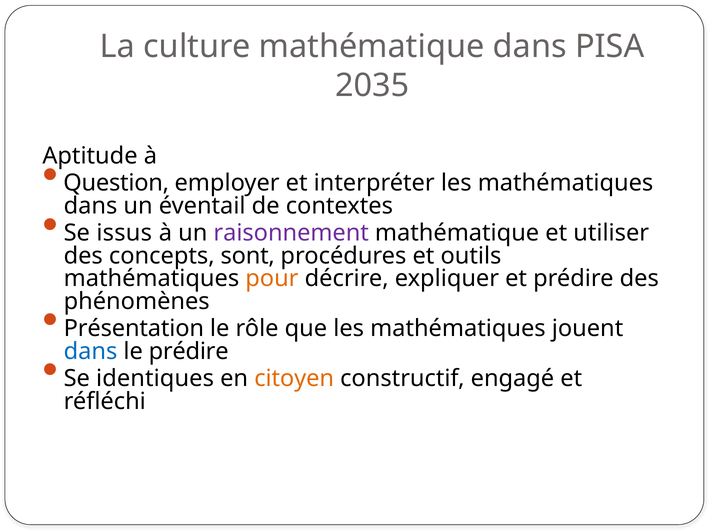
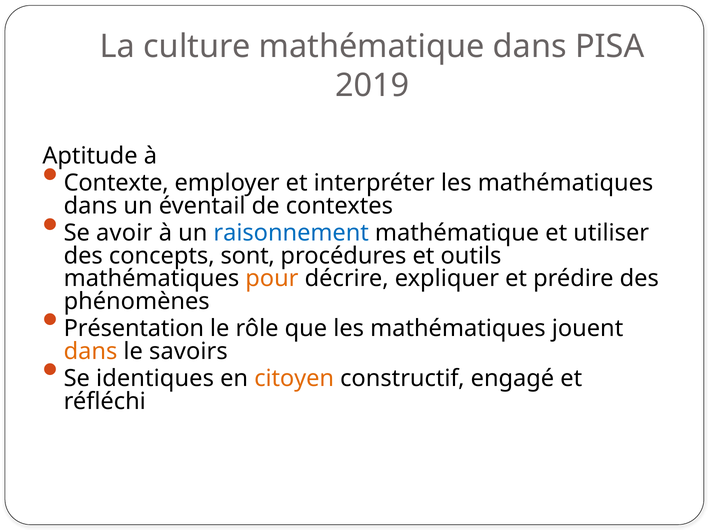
2035: 2035 -> 2019
Question: Question -> Contexte
issus: issus -> avoir
raisonnement colour: purple -> blue
dans at (91, 351) colour: blue -> orange
le prédire: prédire -> savoirs
